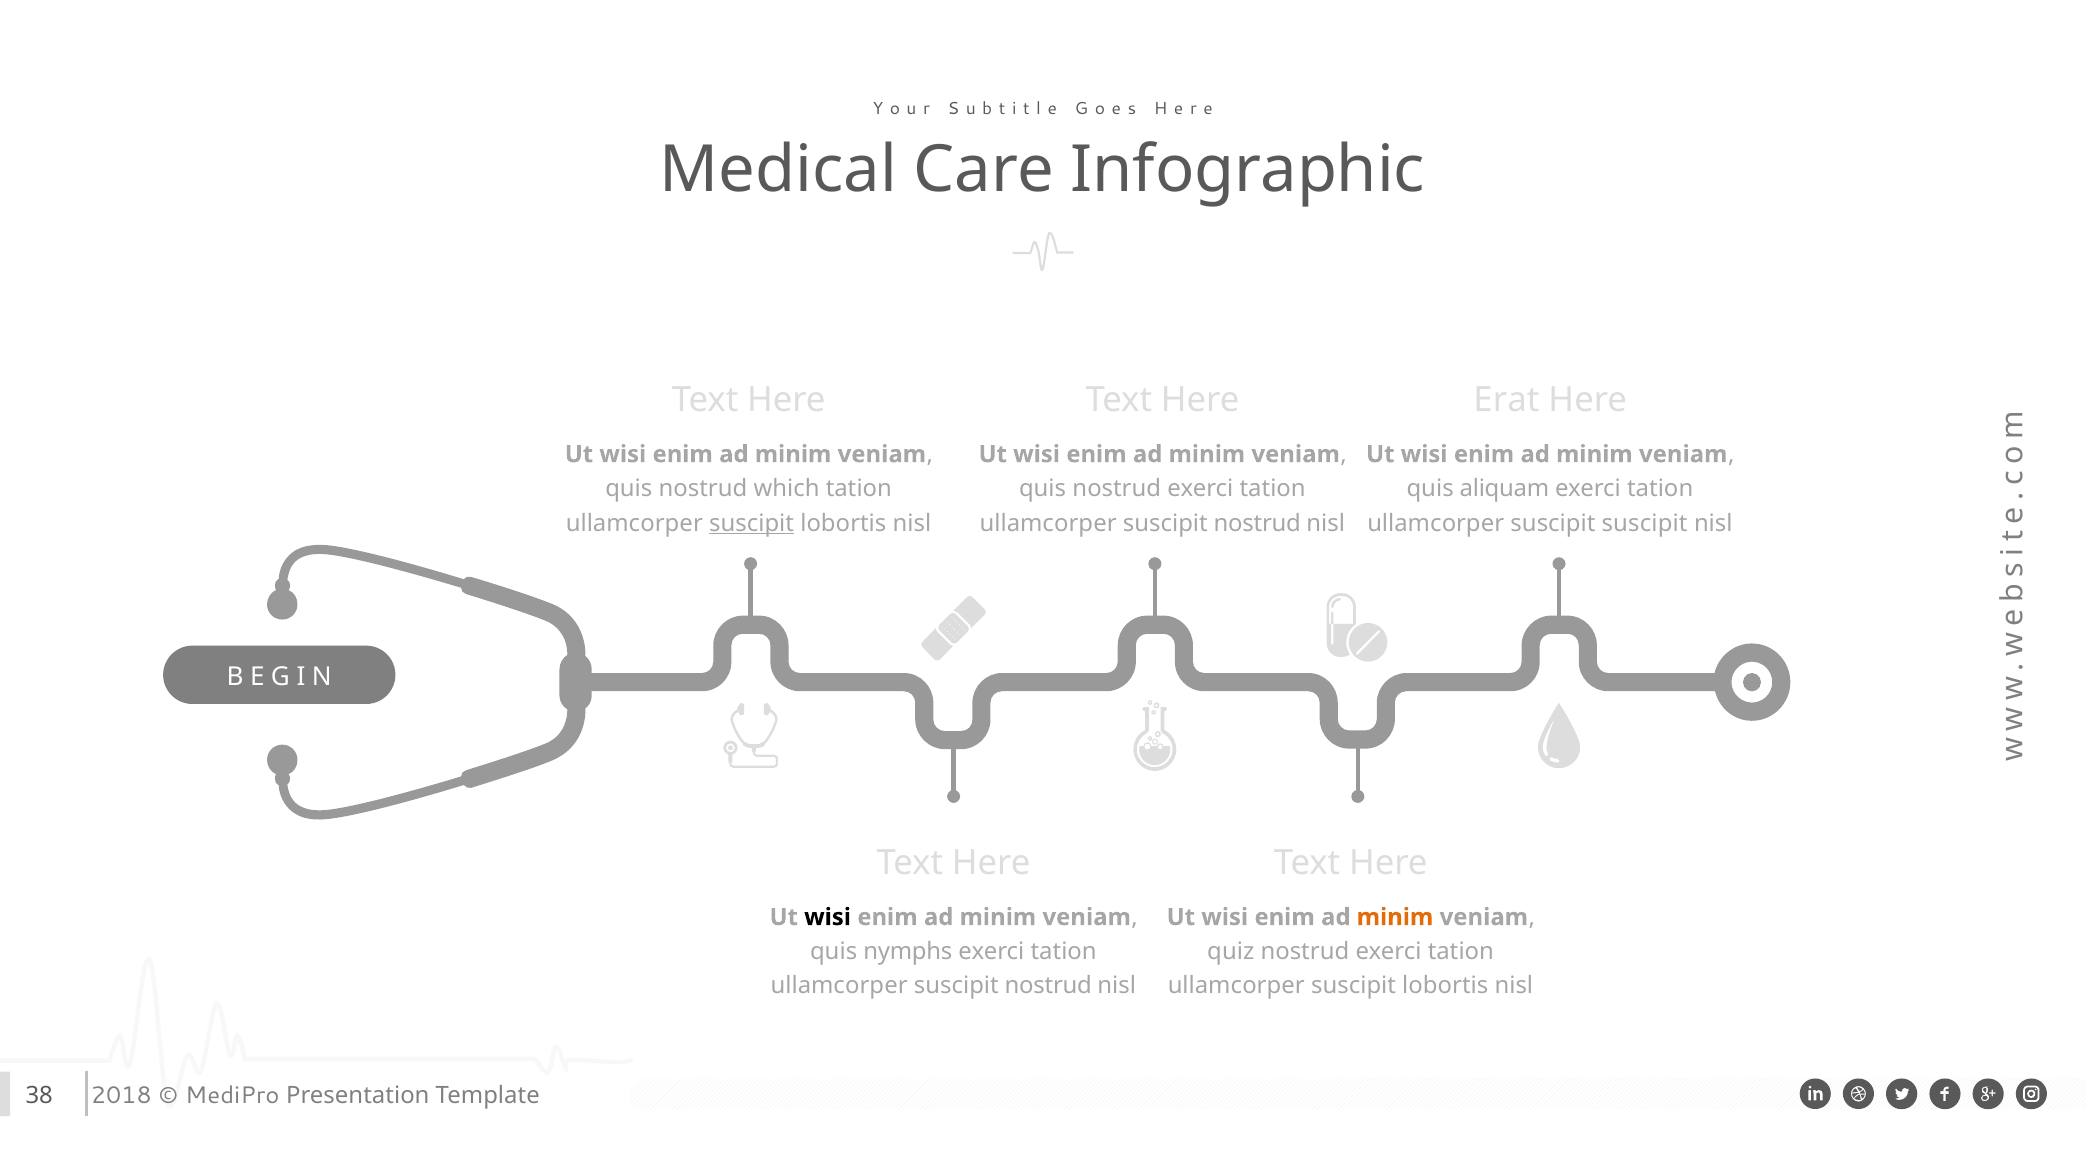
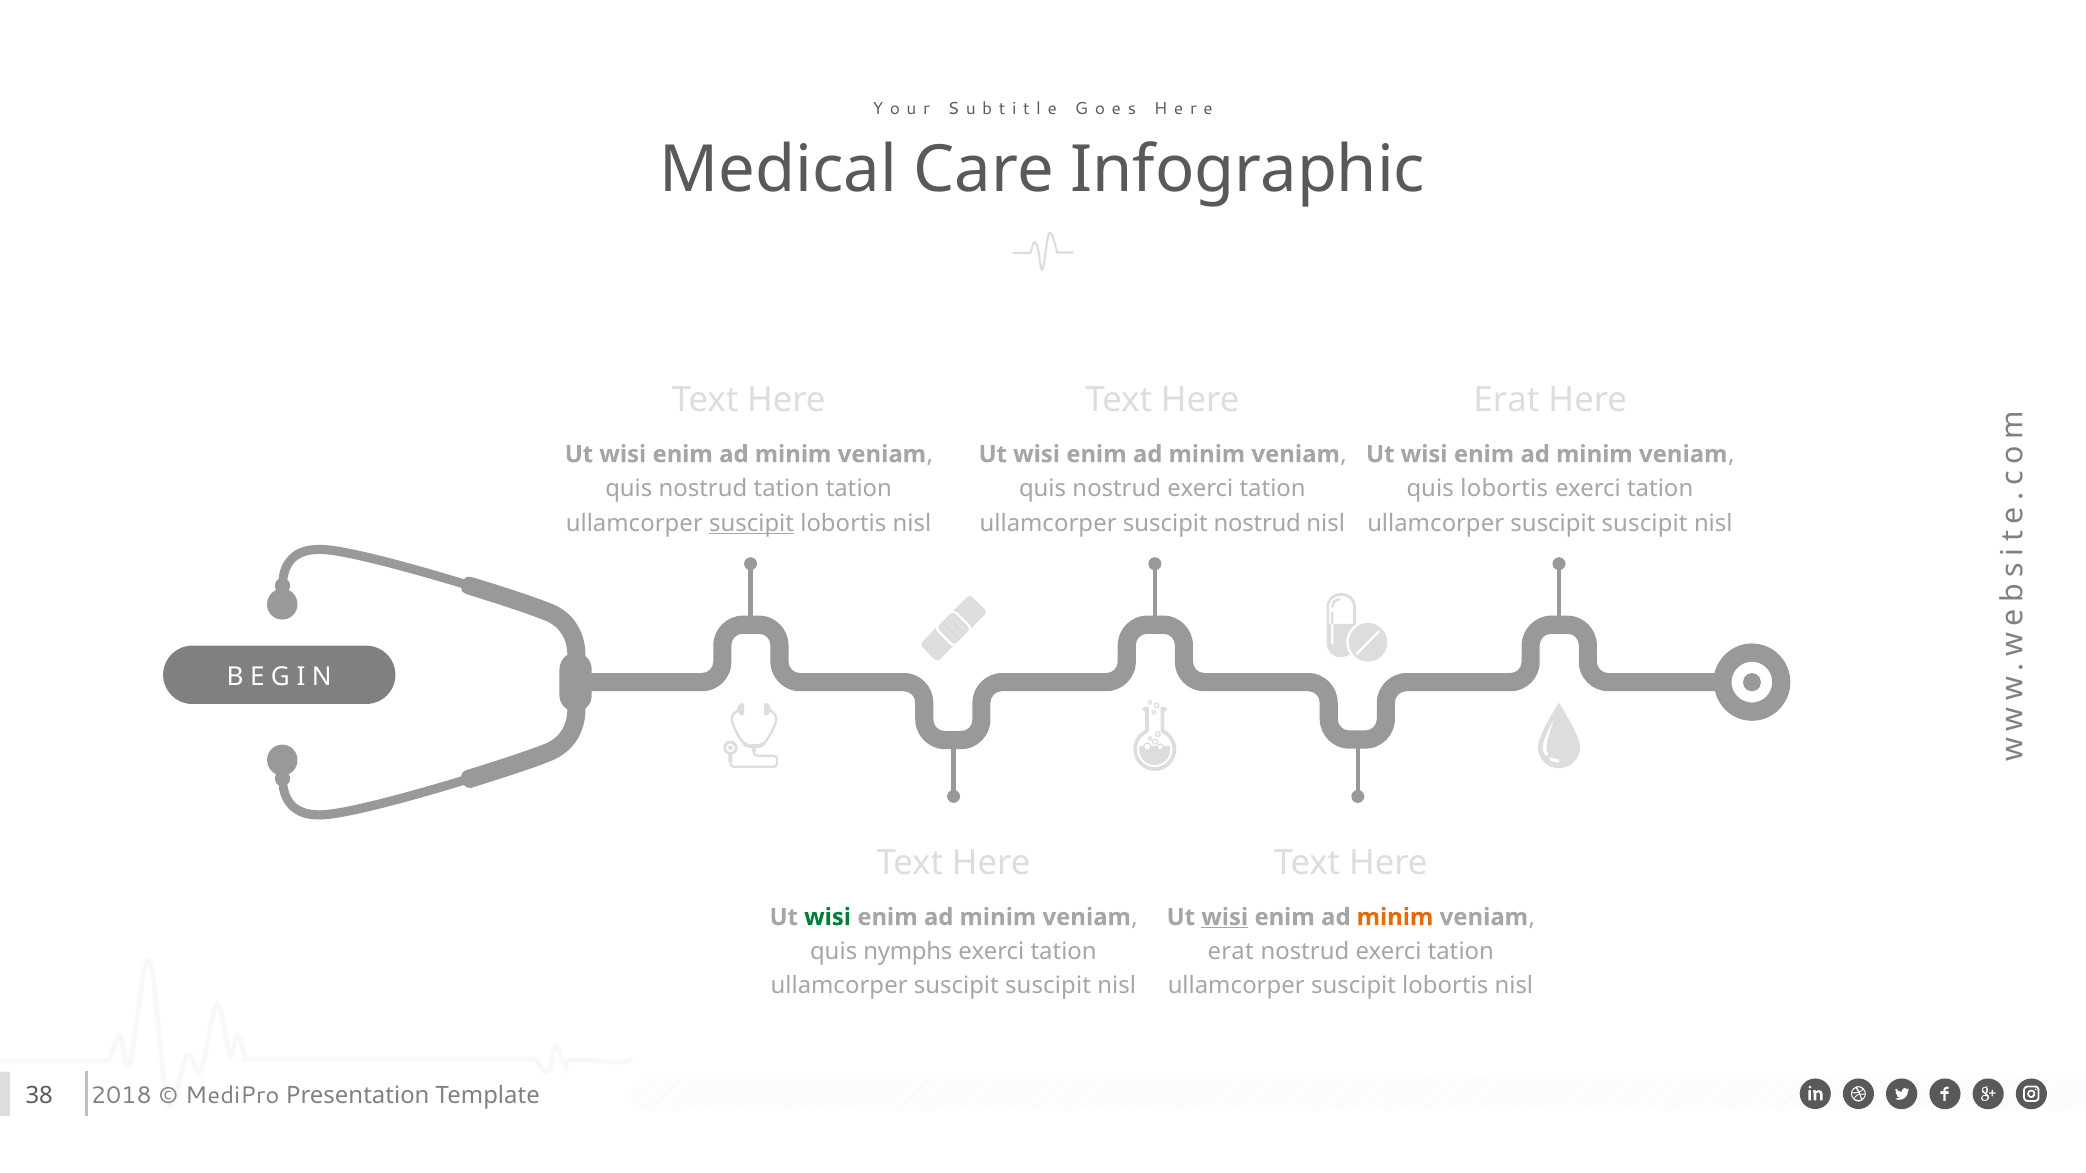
nostrud which: which -> tation
quis aliquam: aliquam -> lobortis
wisi at (828, 917) colour: black -> green
wisi at (1225, 917) underline: none -> present
quiz at (1231, 952): quiz -> erat
nostrud at (1048, 986): nostrud -> suscipit
